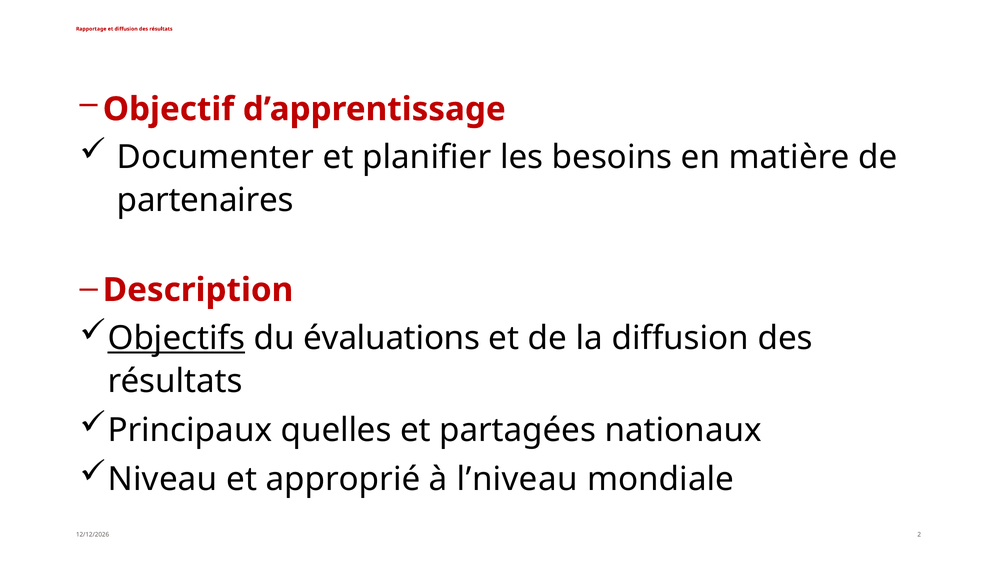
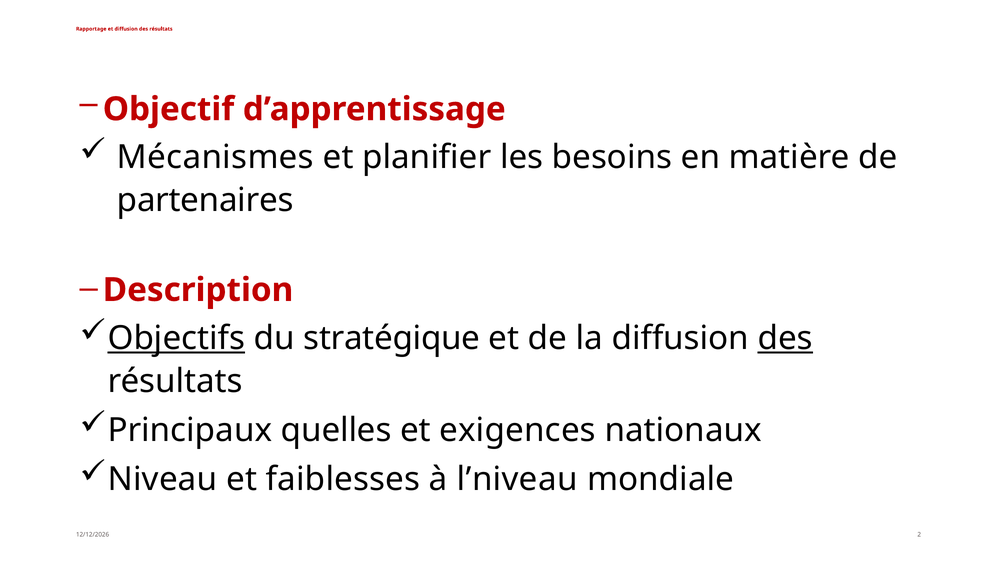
Documenter: Documenter -> Mécanismes
évaluations: évaluations -> stratégique
des at (785, 338) underline: none -> present
partagées: partagées -> exigences
approprié: approprié -> faiblesses
